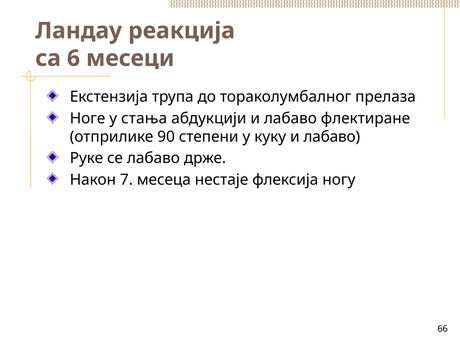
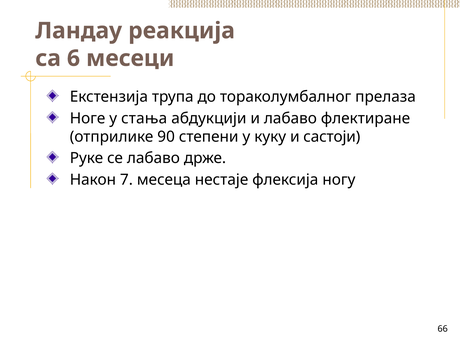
куку и лабаво: лабаво -> сaстоји
